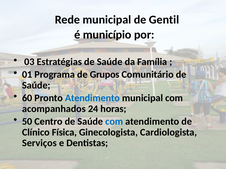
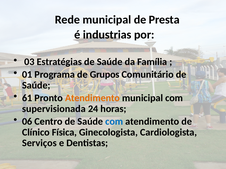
Gentil: Gentil -> Presta
município: município -> industrias
60: 60 -> 61
Atendimento at (92, 98) colour: blue -> orange
acompanhados: acompanhados -> supervisionada
50: 50 -> 06
